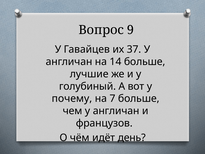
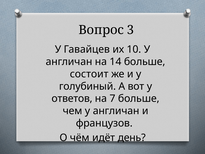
9: 9 -> 3
37: 37 -> 10
лучшие: лучшие -> состоит
почему: почему -> ответов
